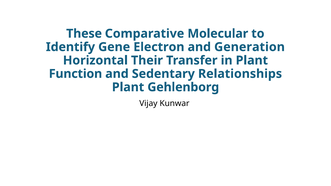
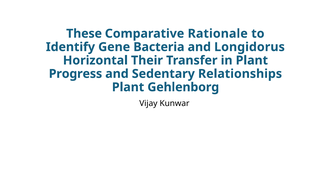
Molecular: Molecular -> Rationale
Electron: Electron -> Bacteria
Generation: Generation -> Longidorus
Function: Function -> Progress
